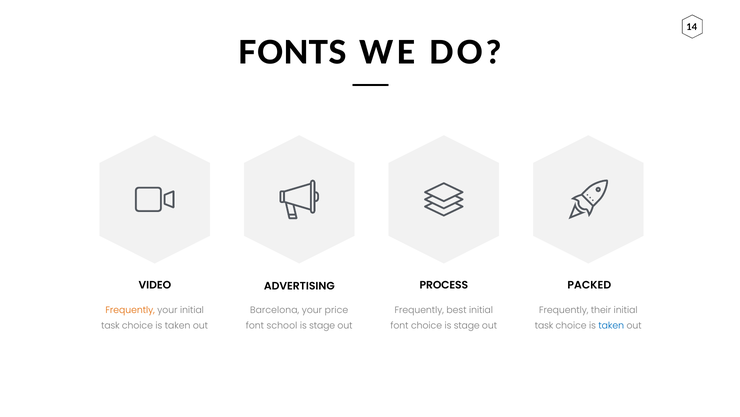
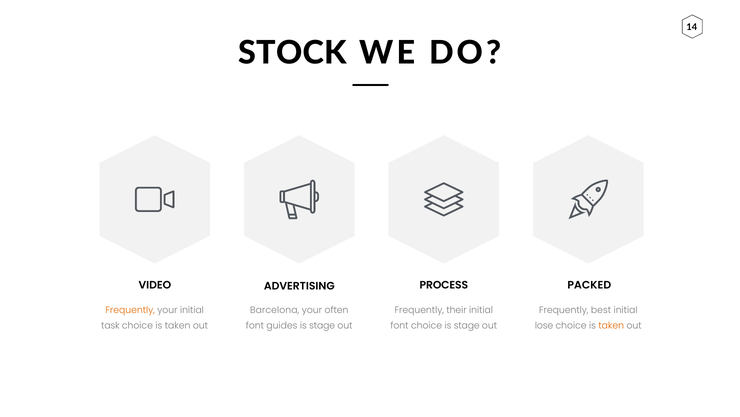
FONTS: FONTS -> STOCK
price: price -> often
best: best -> their
their: their -> best
school: school -> guides
task at (544, 325): task -> lose
taken at (611, 325) colour: blue -> orange
